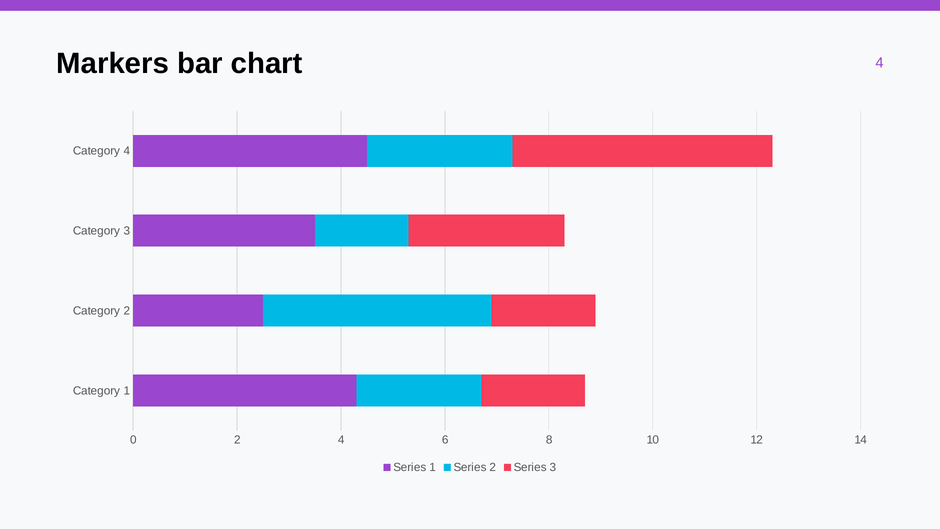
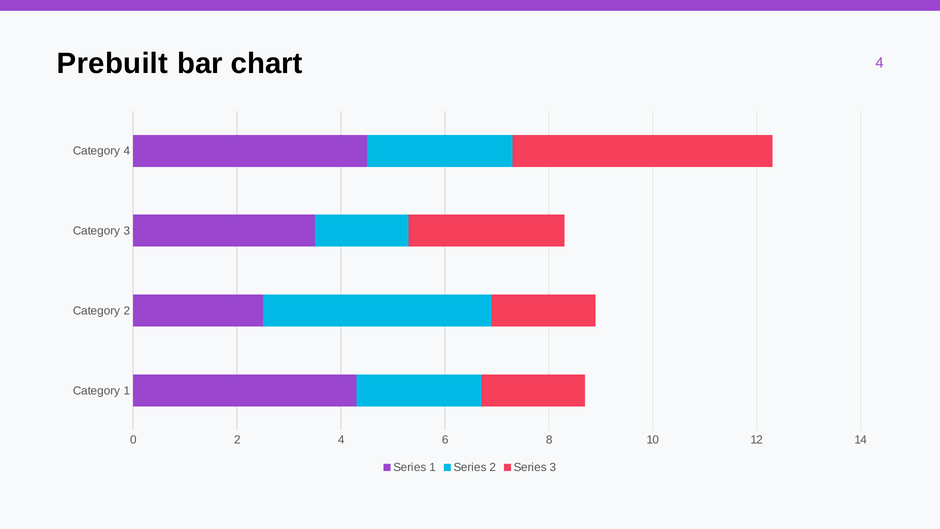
Markers: Markers -> Prebuilt
